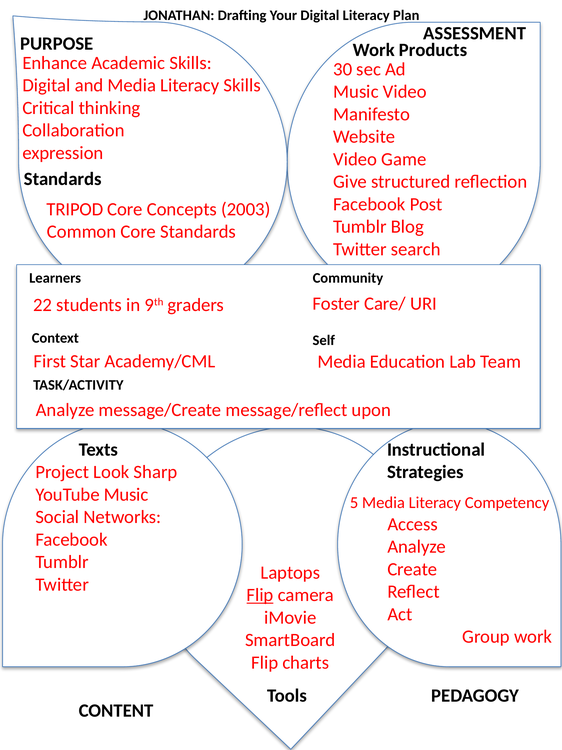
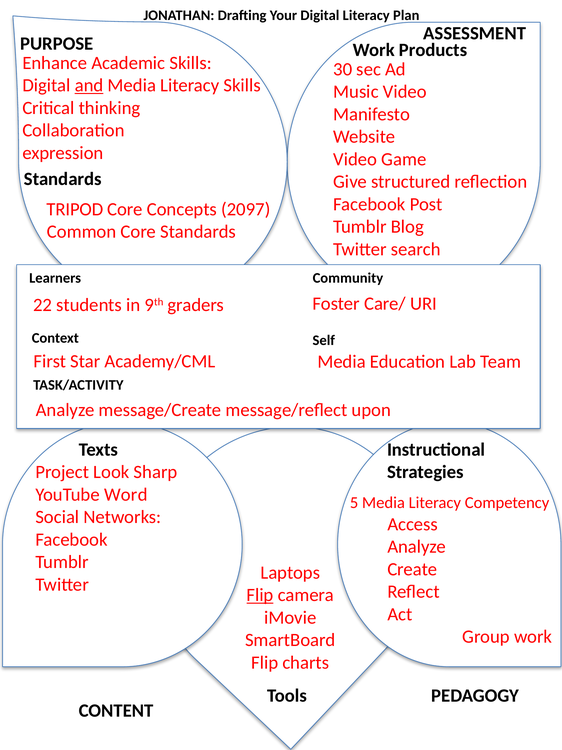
and underline: none -> present
2003: 2003 -> 2097
YouTube Music: Music -> Word
